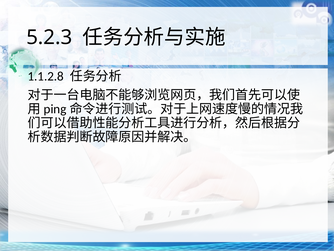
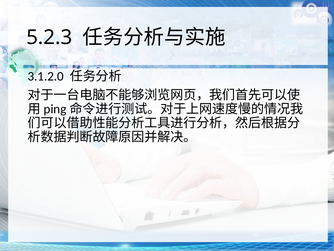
1.1.2.8: 1.1.2.8 -> 3.1.2.0
